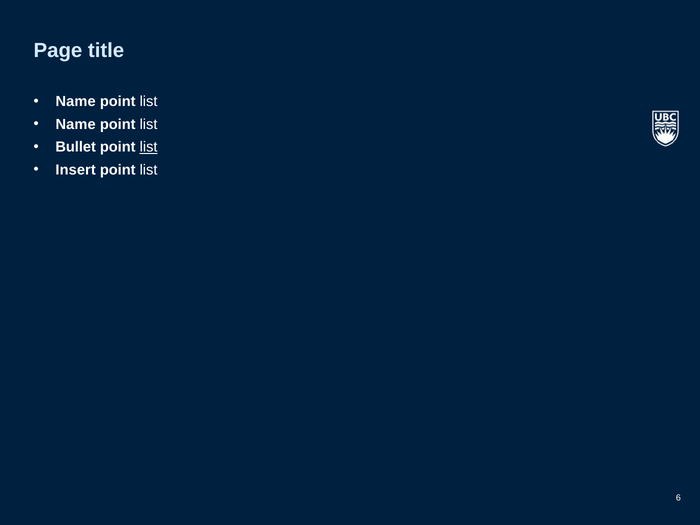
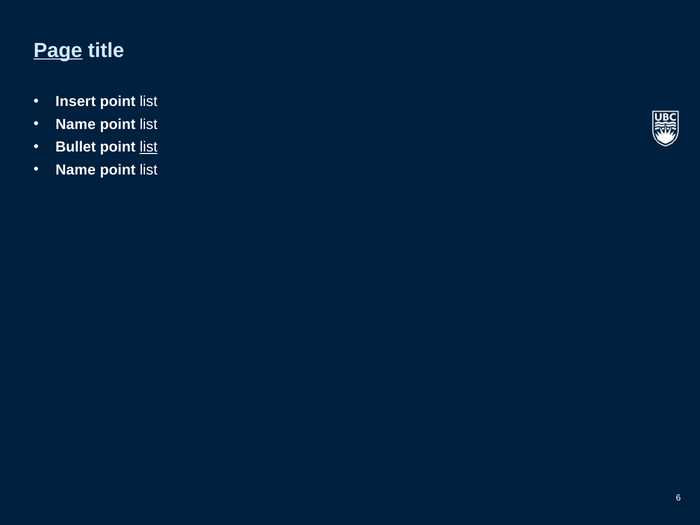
Page underline: none -> present
Name at (76, 102): Name -> Insert
Insert at (76, 170): Insert -> Name
